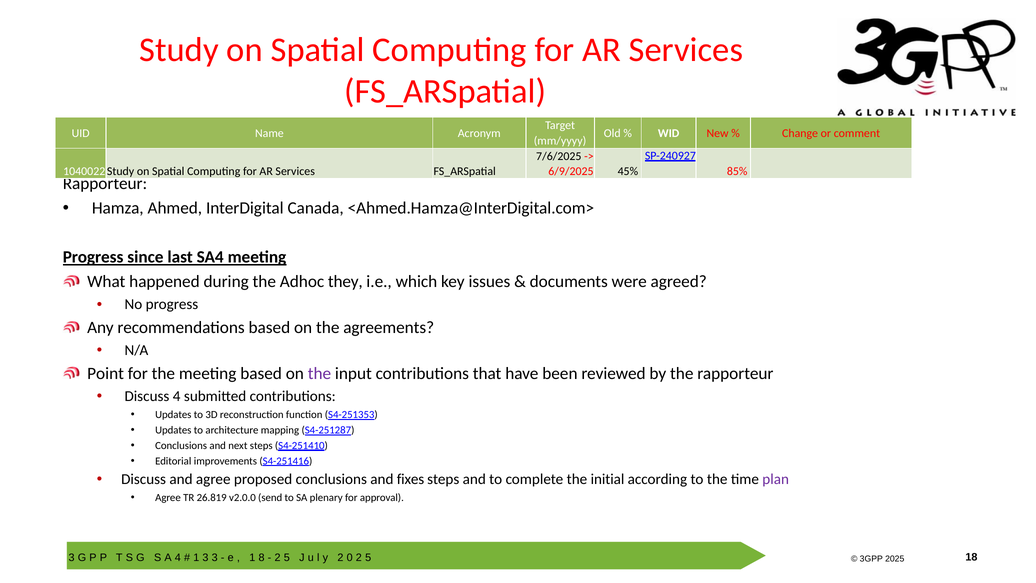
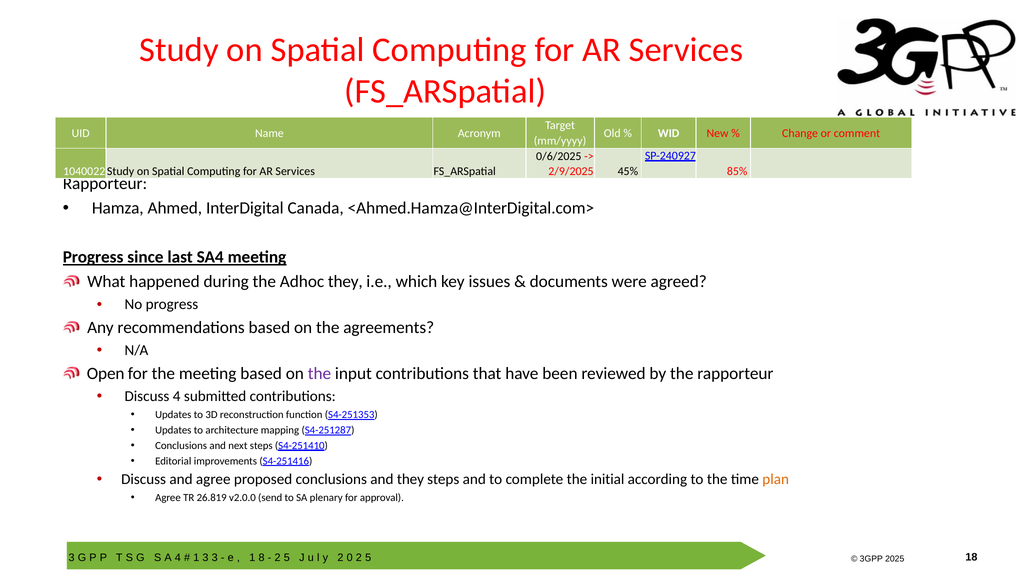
7/6/2025: 7/6/2025 -> 0/6/2025
6/9/2025: 6/9/2025 -> 2/9/2025
Point: Point -> Open
and fixes: fixes -> they
plan colour: purple -> orange
